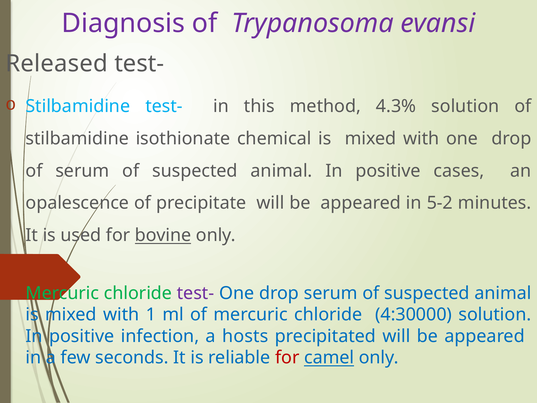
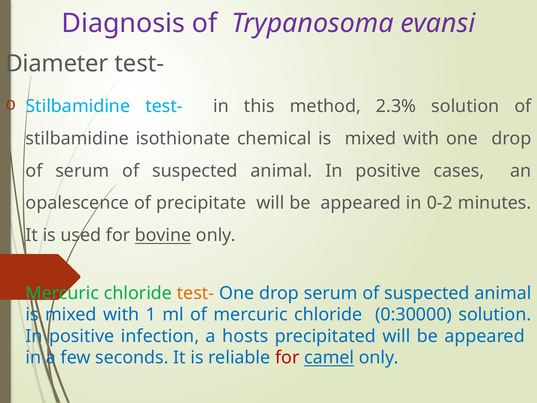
Released: Released -> Diameter
4.3%: 4.3% -> 2.3%
5-2: 5-2 -> 0-2
test- at (196, 293) colour: purple -> orange
4:30000: 4:30000 -> 0:30000
